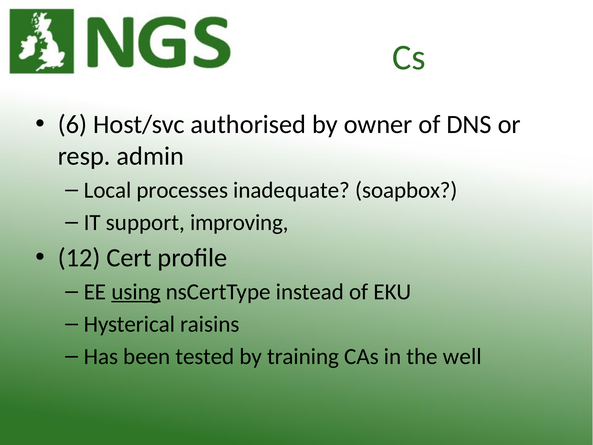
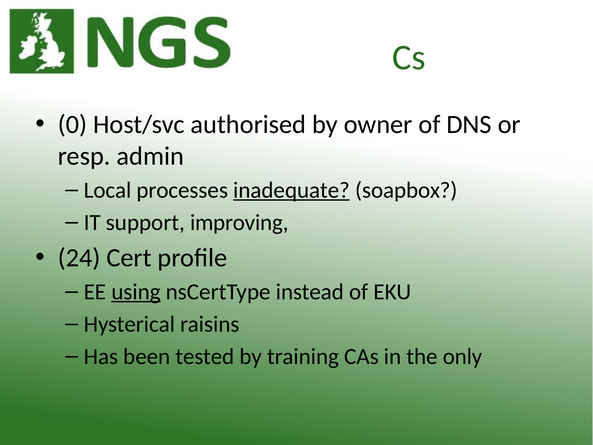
6: 6 -> 0
inadequate underline: none -> present
12: 12 -> 24
well: well -> only
